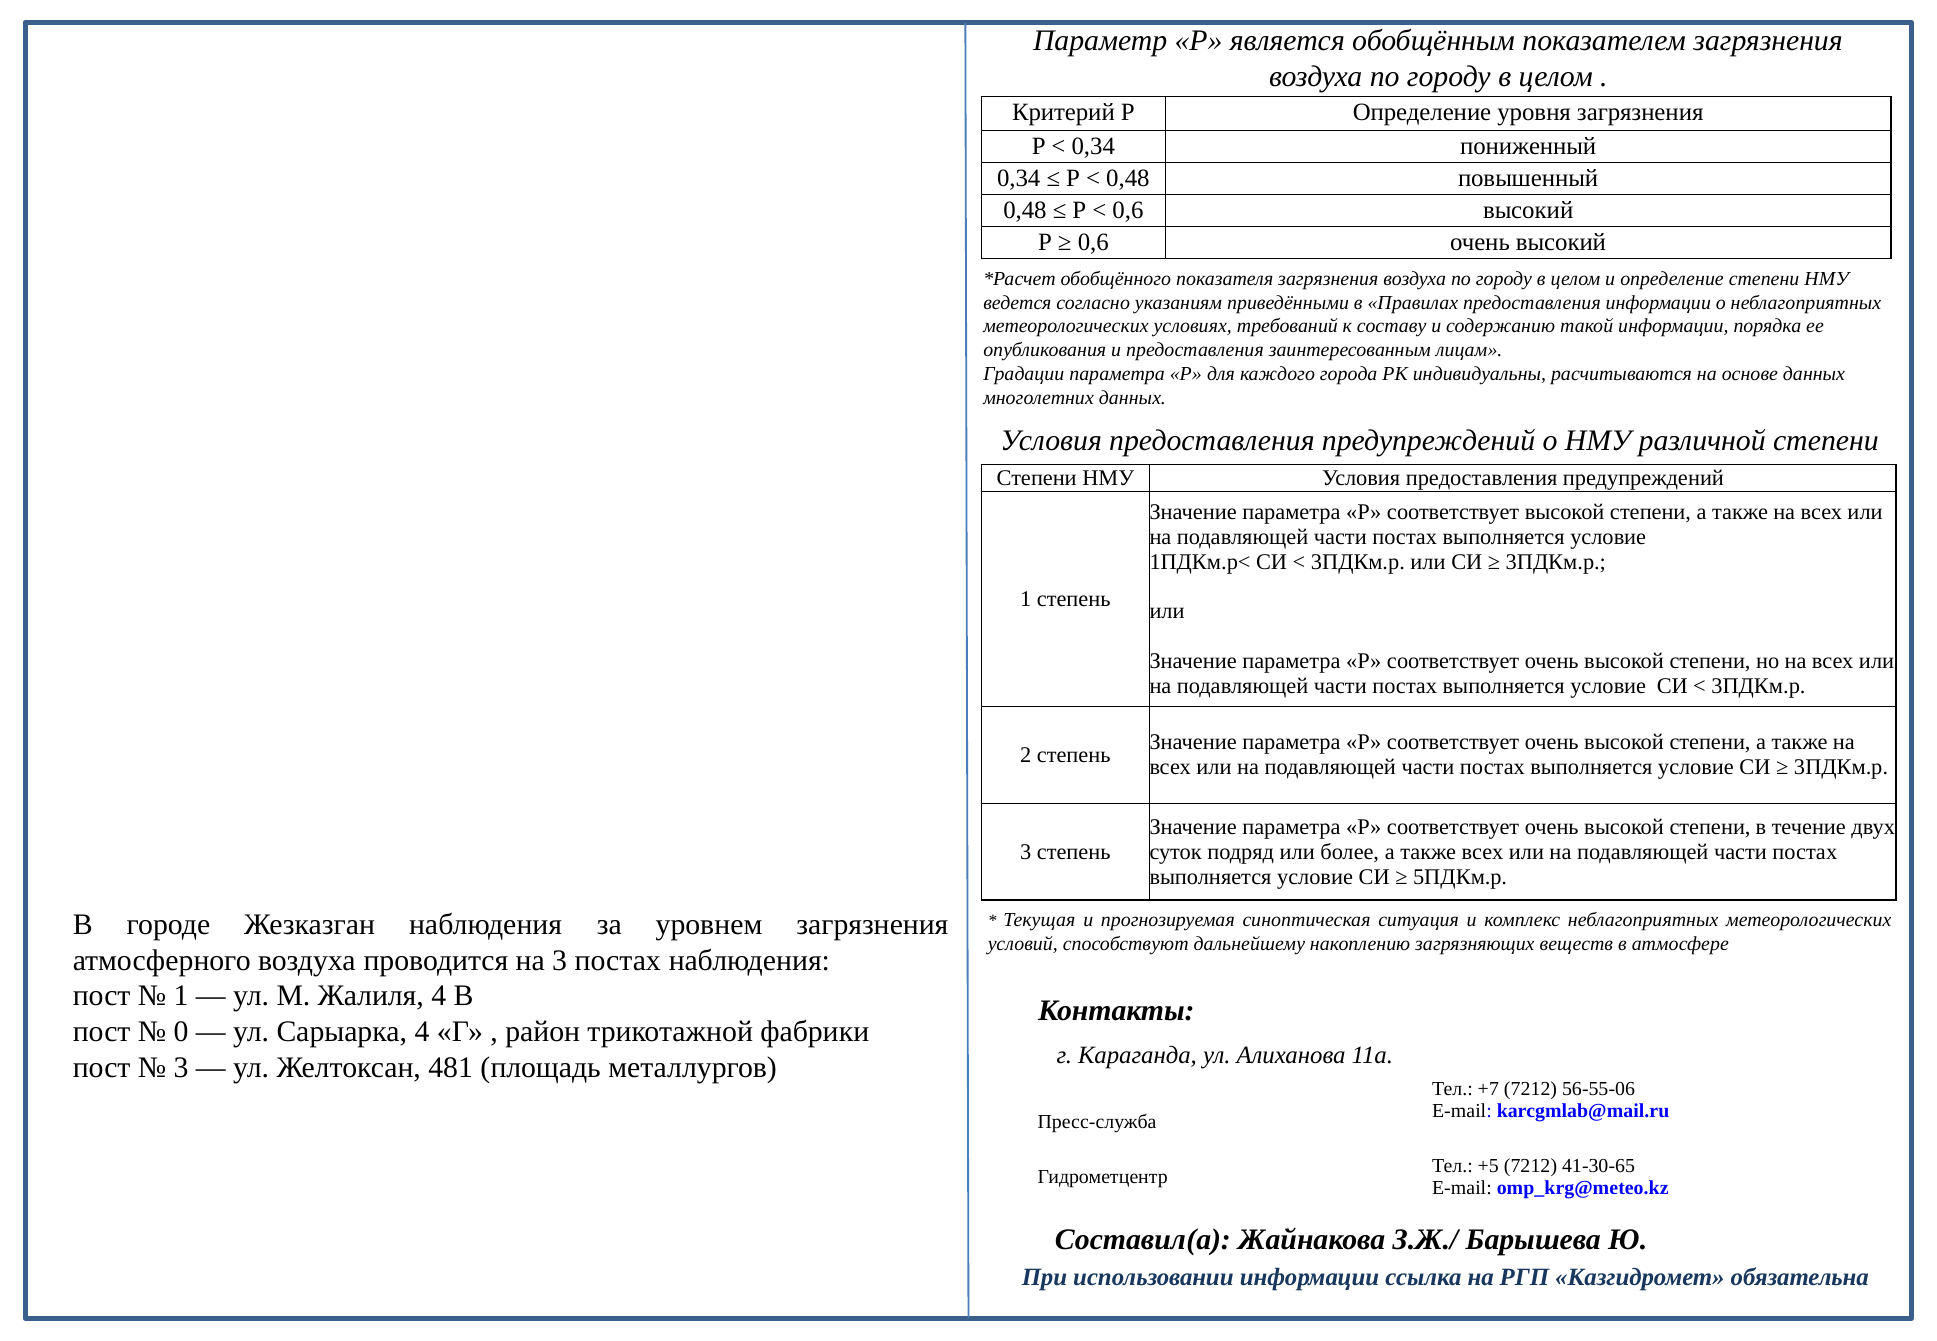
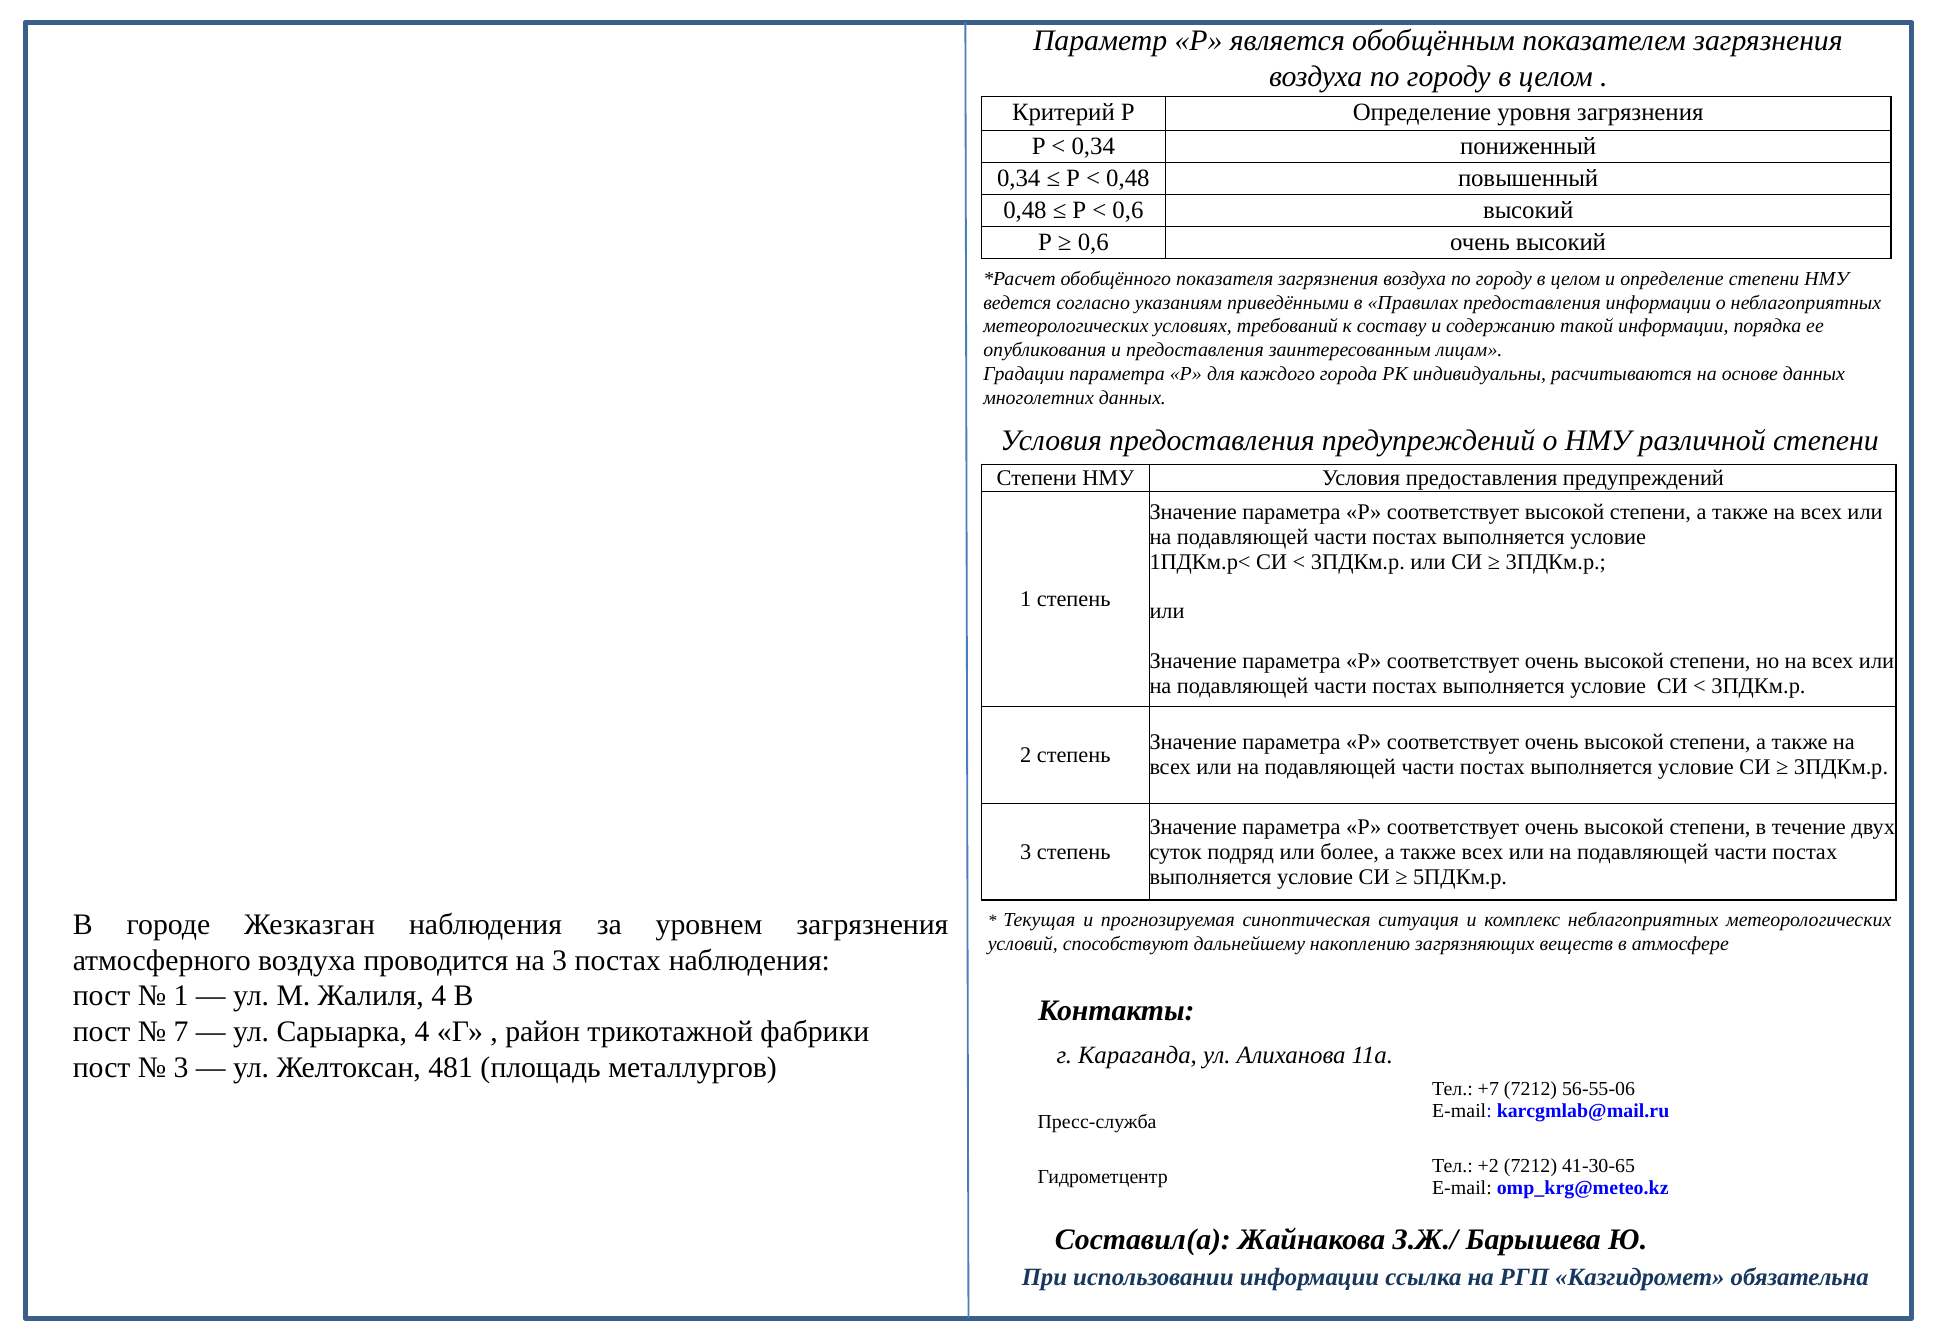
0: 0 -> 7
+5: +5 -> +2
